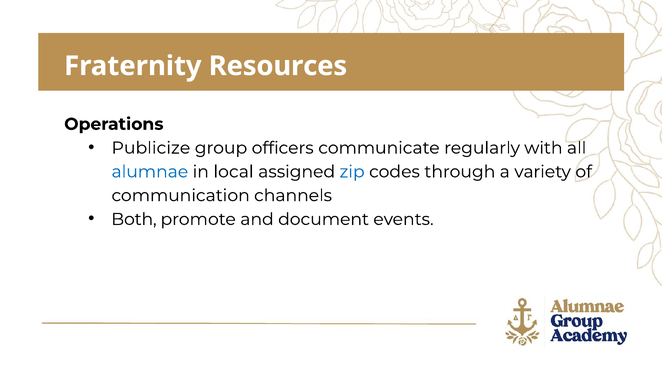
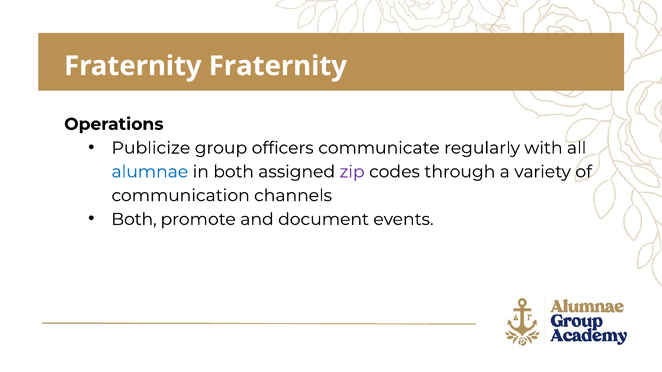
Fraternity Resources: Resources -> Fraternity
in local: local -> both
zip colour: blue -> purple
